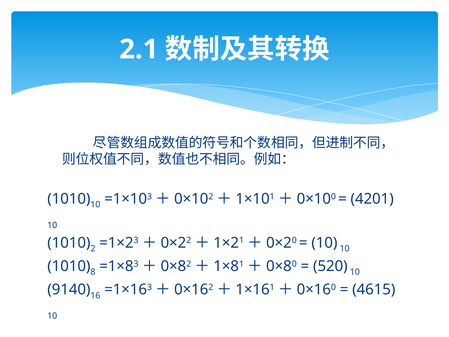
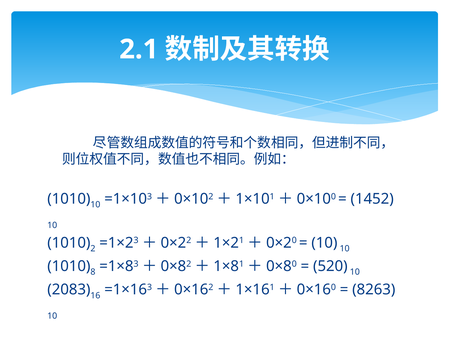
4201: 4201 -> 1452
9140: 9140 -> 2083
4615: 4615 -> 8263
